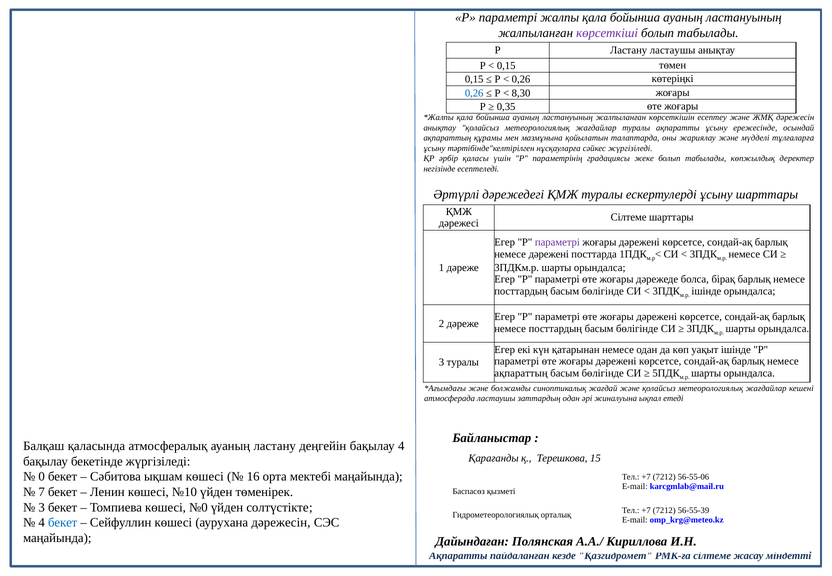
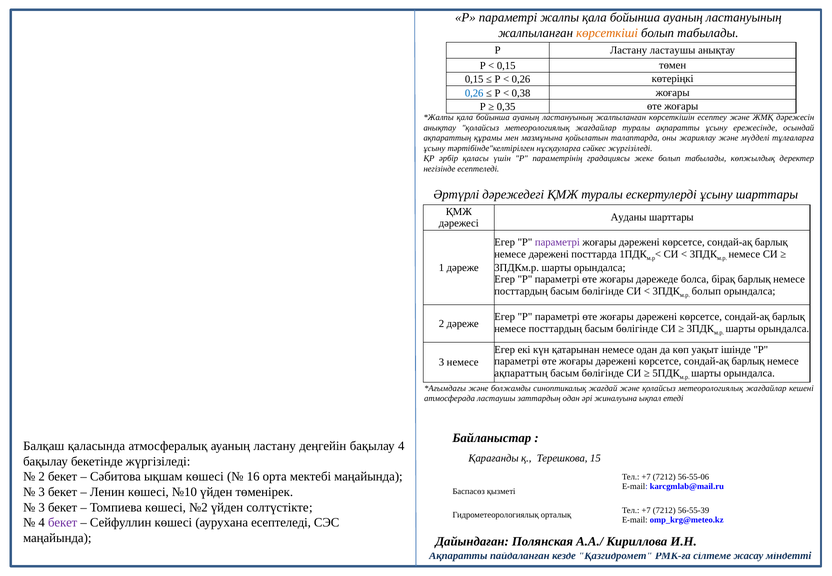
көрсеткіші colour: purple -> orange
8,30: 8,30 -> 0,38
Сілтеме at (629, 217): Сілтеме -> Ауданы
ішінде at (706, 291): ішінде -> болып
3 туралы: туралы -> немесе
0 at (42, 477): 0 -> 2
7 at (42, 492): 7 -> 3
№0: №0 -> №2
бекет at (63, 523) colour: blue -> purple
аурухана дәрежесін: дәрежесін -> есептеледі
